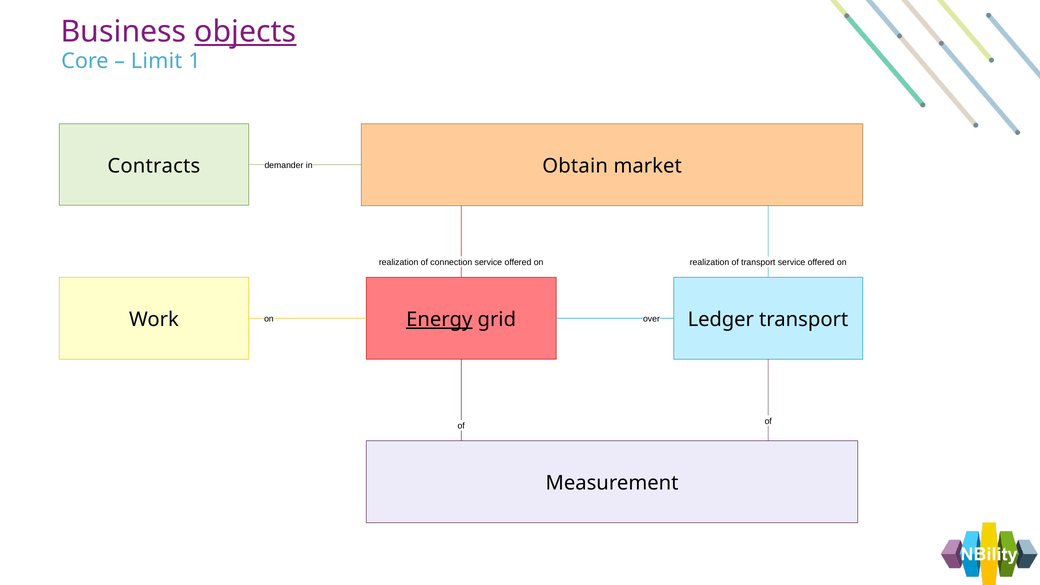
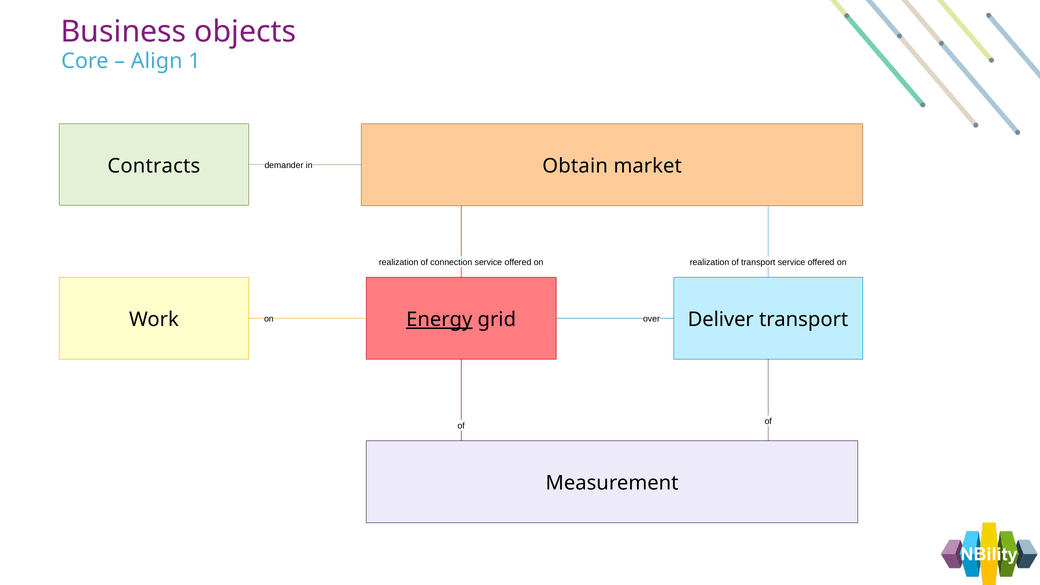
objects underline: present -> none
Limit: Limit -> Align
Ledger: Ledger -> Deliver
